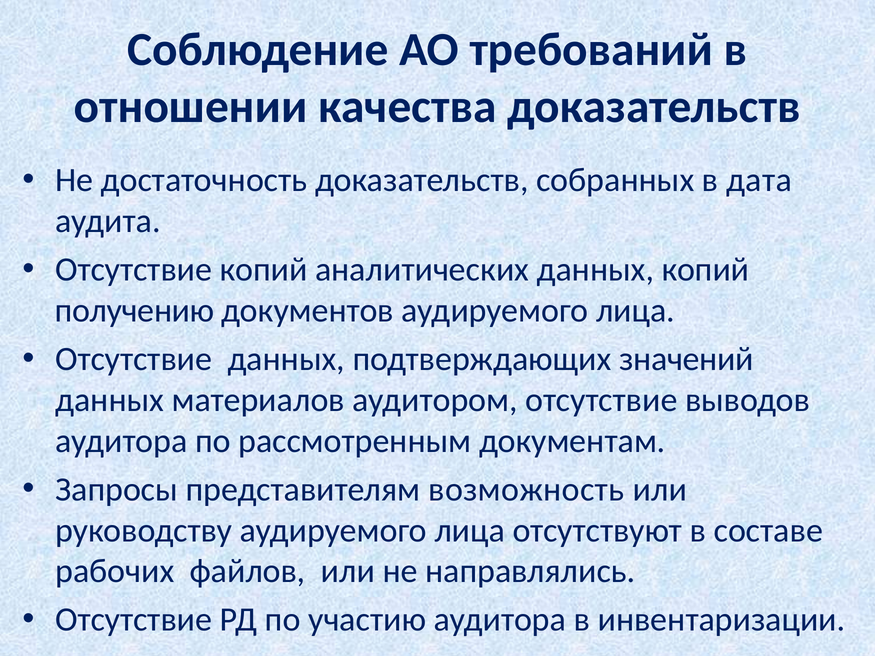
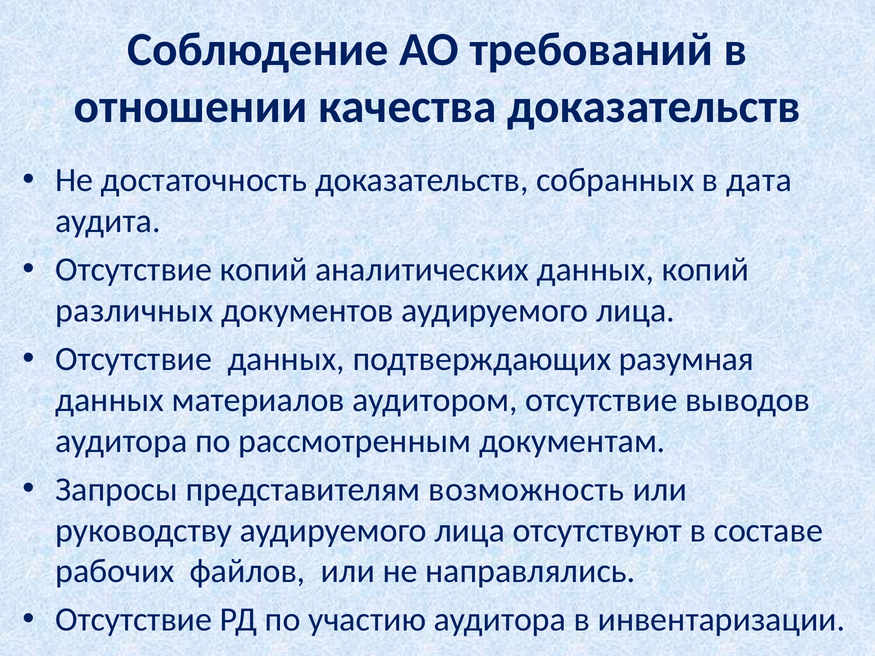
получению: получению -> различных
значений: значений -> разумная
